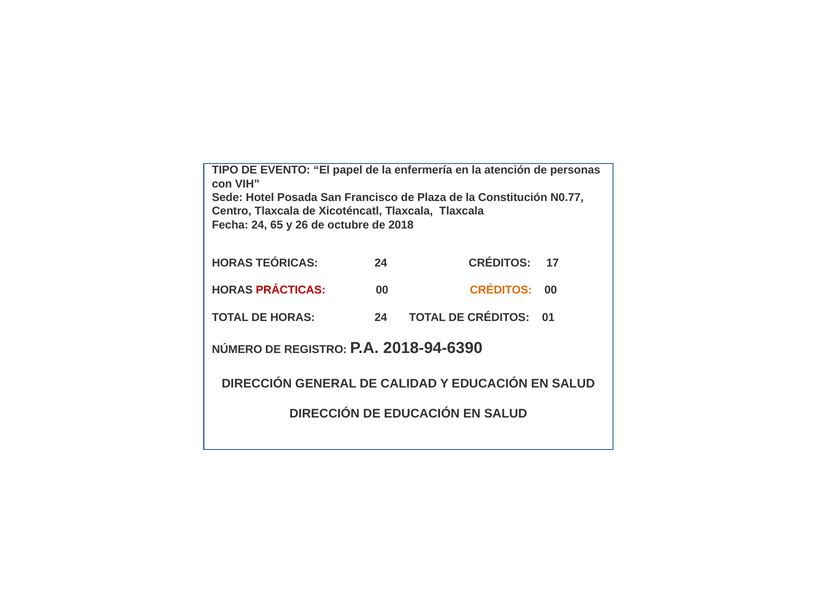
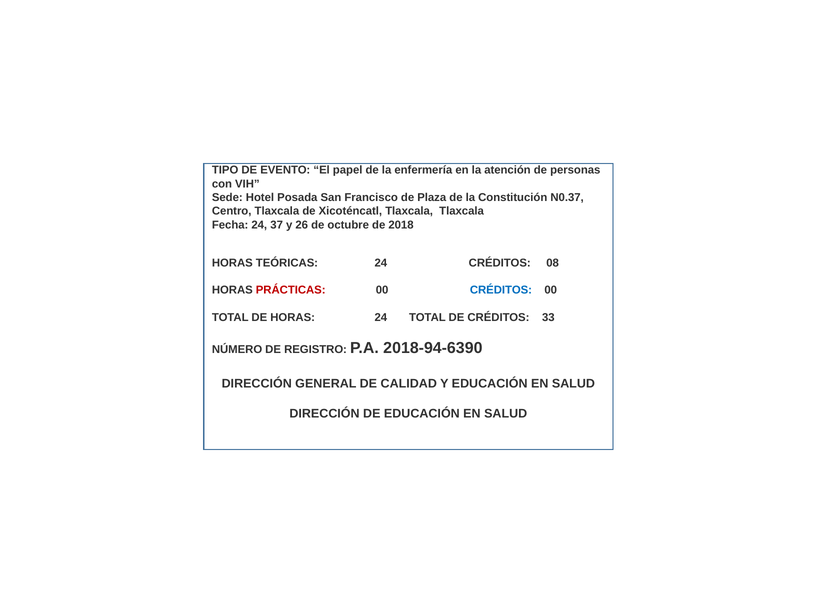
N0.77: N0.77 -> N0.37
65: 65 -> 37
17: 17 -> 08
CRÉDITOS at (501, 290) colour: orange -> blue
01: 01 -> 33
